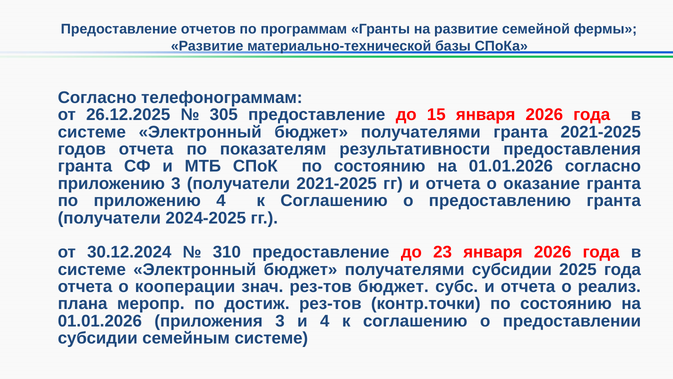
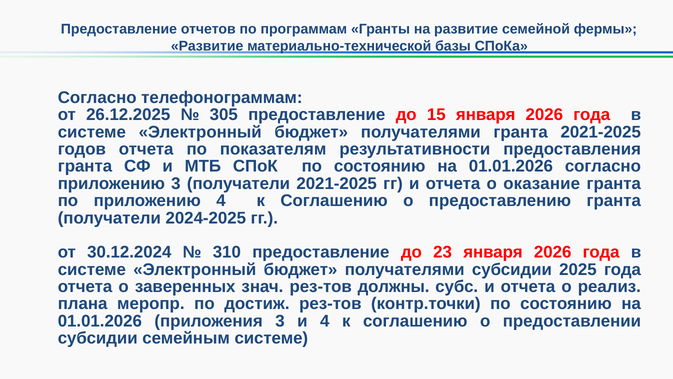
кооперации: кооперации -> заверенных
рез-тов бюджет: бюджет -> должны
